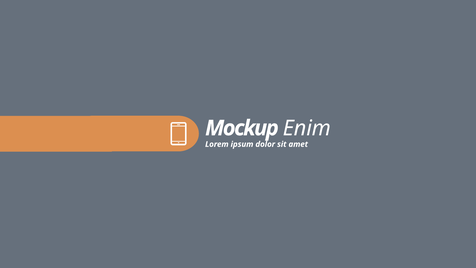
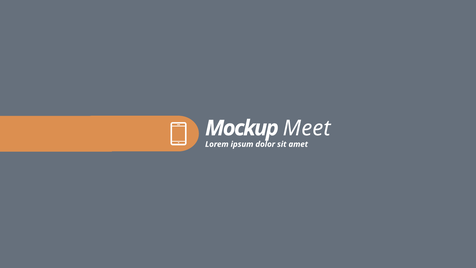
Enim: Enim -> Meet
